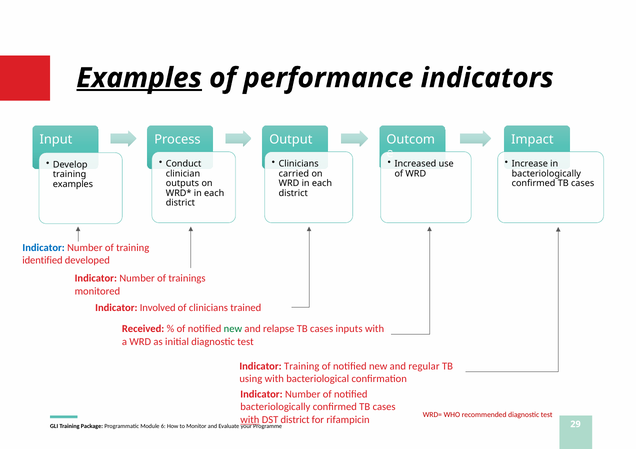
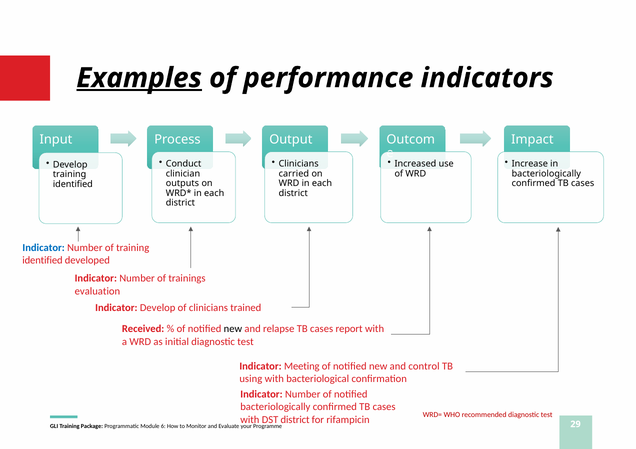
examples at (73, 184): examples -> identified
monitored: monitored -> evaluation
Indicator Involved: Involved -> Develop
new at (233, 329) colour: green -> black
inputs: inputs -> report
Indicator Training: Training -> Meeting
regular: regular -> control
with at (250, 419) underline: present -> none
